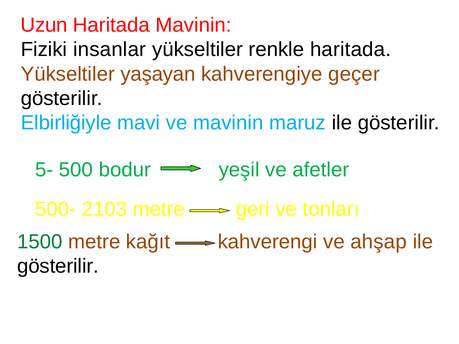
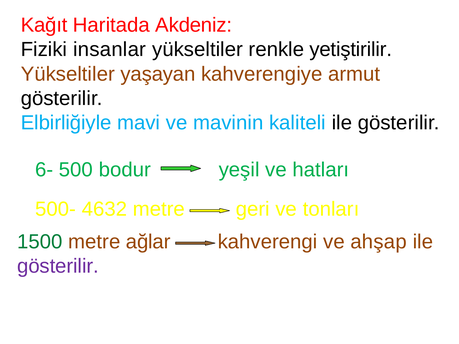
Uzun: Uzun -> Kağıt
Haritada Mavinin: Mavinin -> Akdeniz
renkle haritada: haritada -> yetiştirilir
geçer: geçer -> armut
maruz: maruz -> kaliteli
5-: 5- -> 6-
afetler: afetler -> hatları
2103: 2103 -> 4632
kağıt: kağıt -> ağlar
gösterilir at (58, 266) colour: black -> purple
